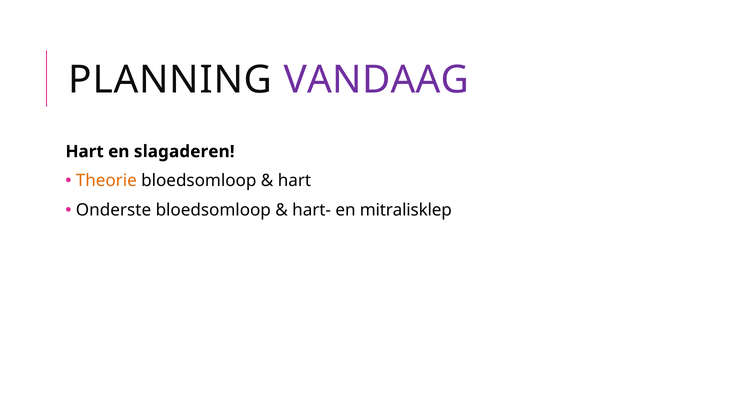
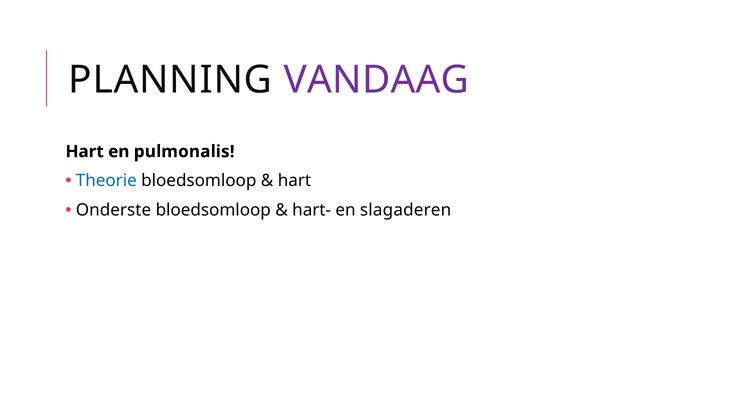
slagaderen: slagaderen -> pulmonalis
Theorie colour: orange -> blue
mitralisklep: mitralisklep -> slagaderen
